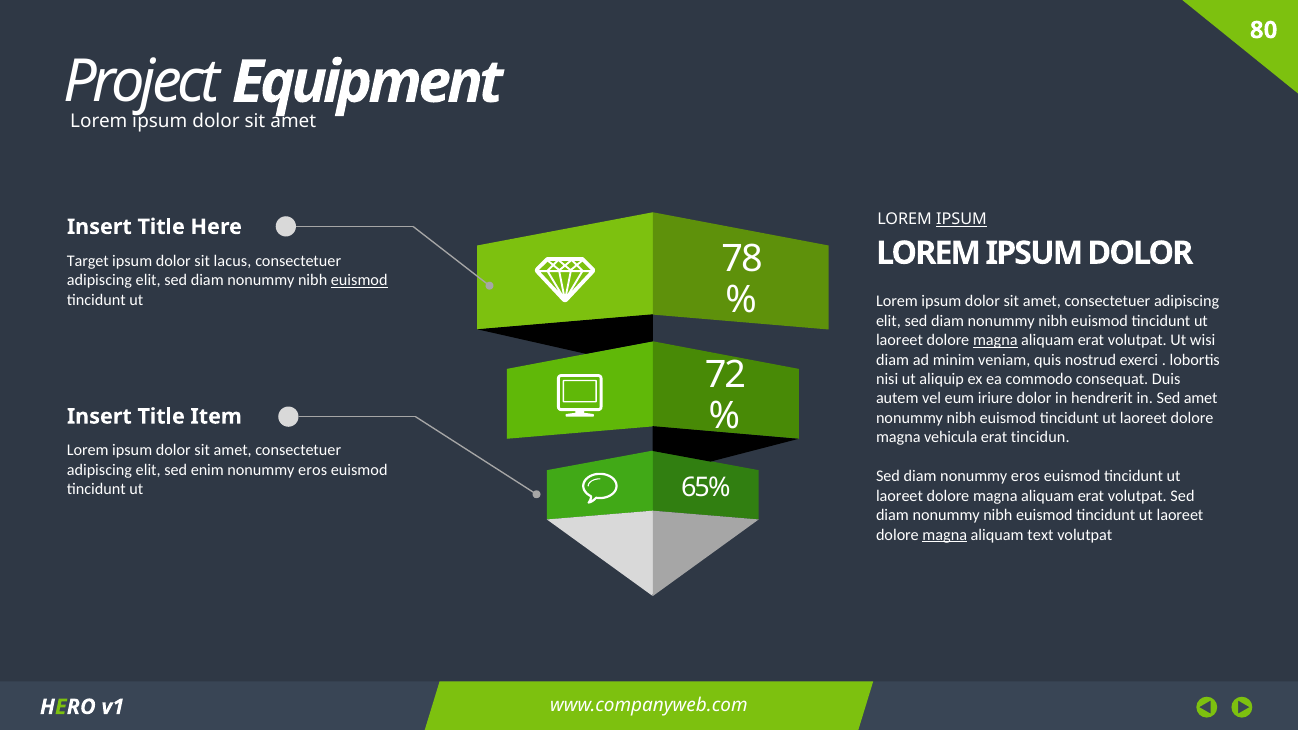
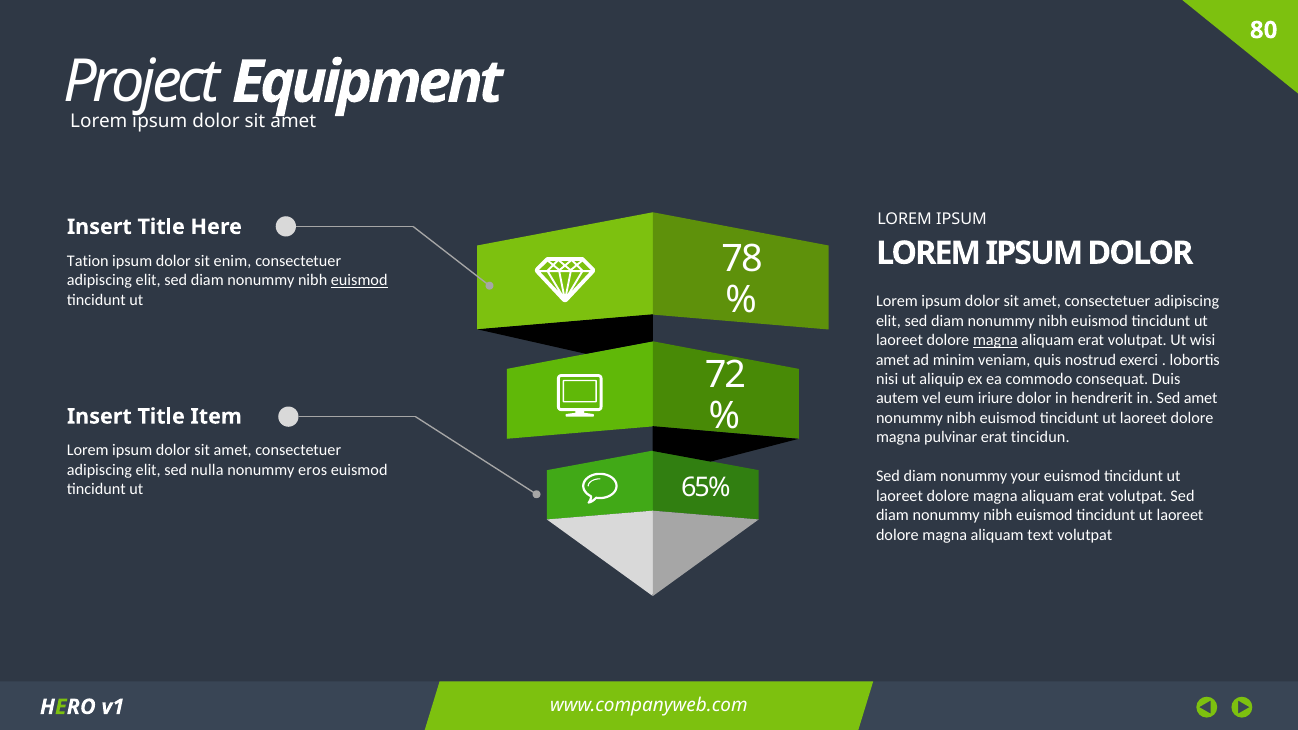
IPSUM at (962, 219) underline: present -> none
Target: Target -> Tation
lacus: lacus -> enim
diam at (893, 360): diam -> amet
vehicula: vehicula -> pulvinar
enim: enim -> nulla
diam nonummy eros: eros -> your
magna at (945, 535) underline: present -> none
